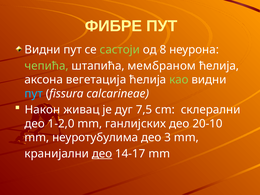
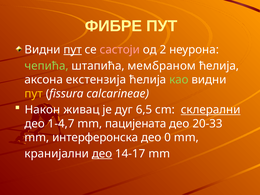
пут at (73, 50) underline: none -> present
састоји colour: light green -> pink
8: 8 -> 2
вегетација: вегетација -> екстензија
пут at (34, 94) colour: light blue -> yellow
7,5: 7,5 -> 6,5
склерални underline: none -> present
1-2,0: 1-2,0 -> 1-4,7
ганлијских: ганлијских -> пацијената
20-10: 20-10 -> 20-33
неуротубулима: неуротубулима -> интерферонска
3: 3 -> 0
